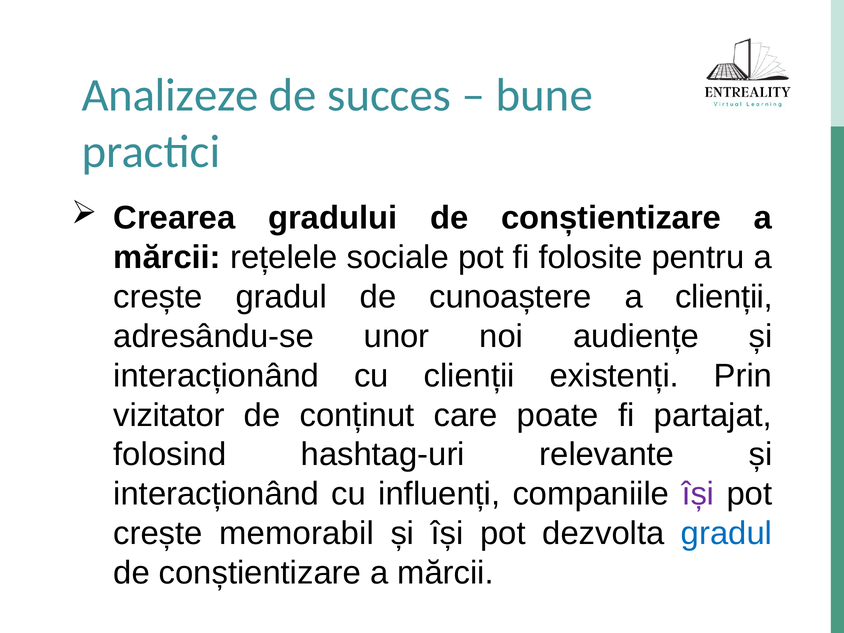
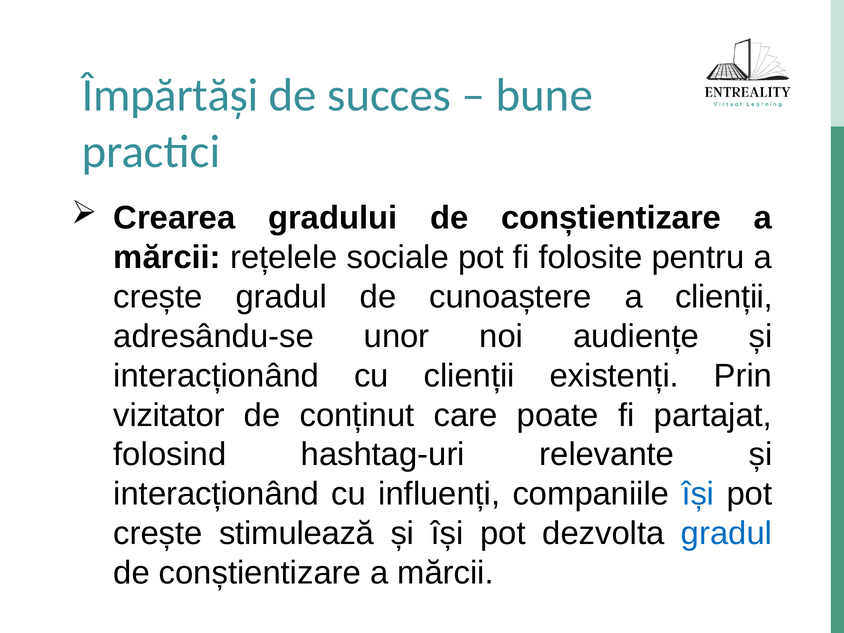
Analizeze: Analizeze -> Împărtăși
își at (698, 494) colour: purple -> blue
memorabil: memorabil -> stimulează
